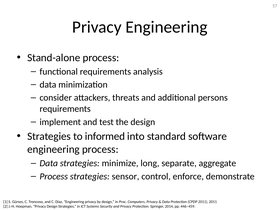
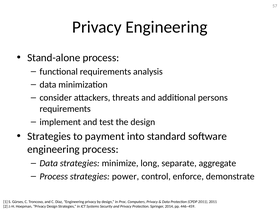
informed: informed -> payment
sensor: sensor -> power
